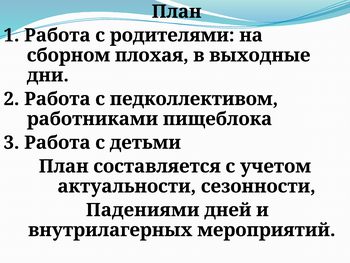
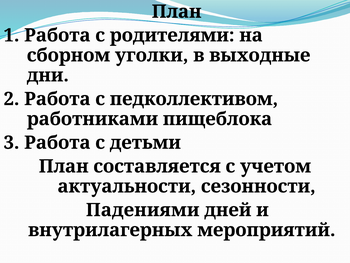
плохая: плохая -> уголки
